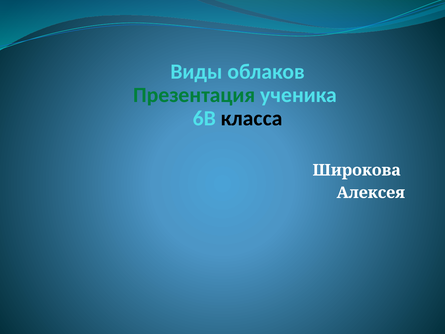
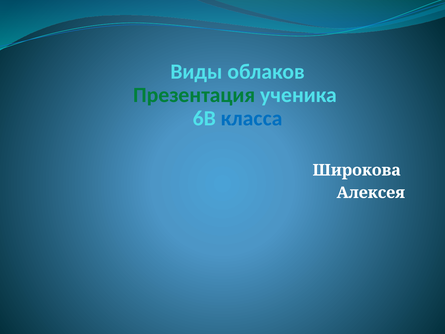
класса colour: black -> blue
